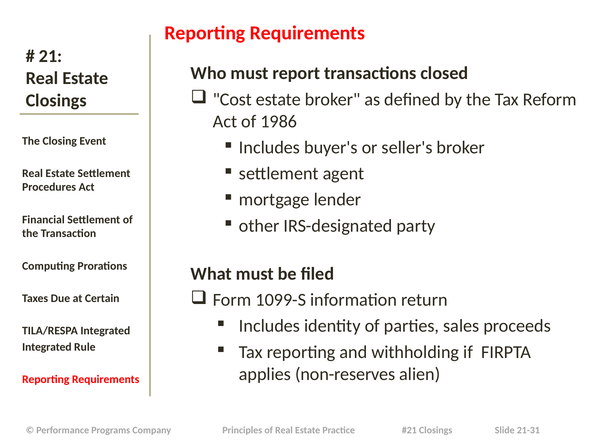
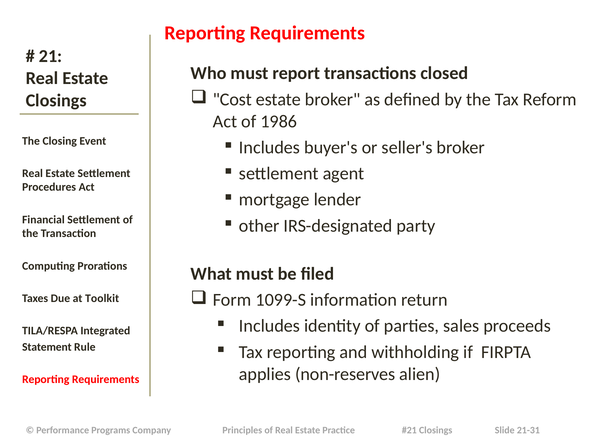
Certain: Certain -> Toolkit
Integrated at (47, 347): Integrated -> Statement
